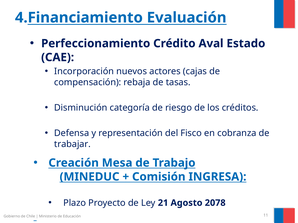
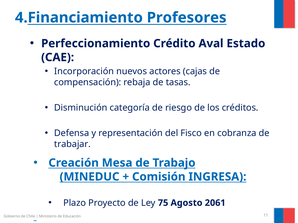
Evaluación: Evaluación -> Profesores
21: 21 -> 75
2078: 2078 -> 2061
